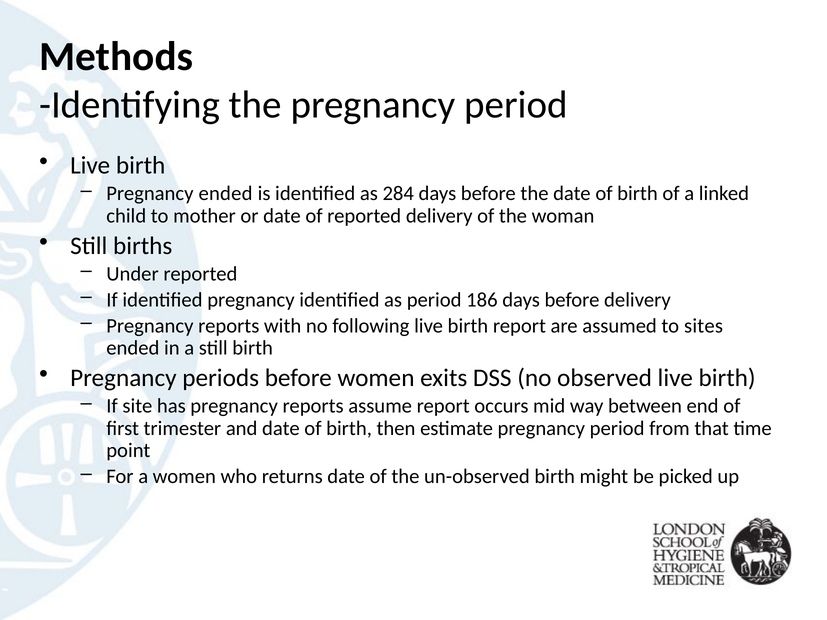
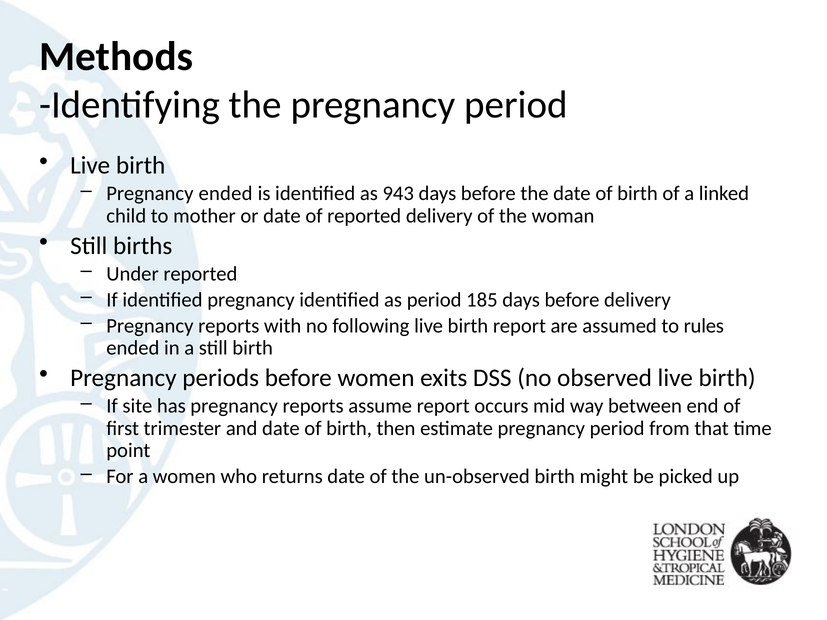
284: 284 -> 943
186: 186 -> 185
sites: sites -> rules
